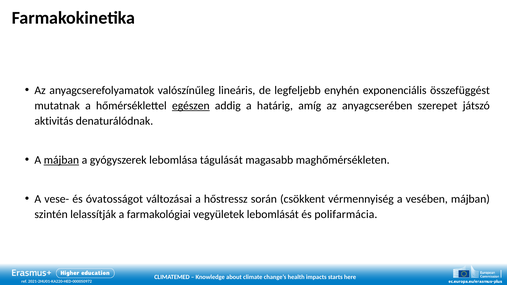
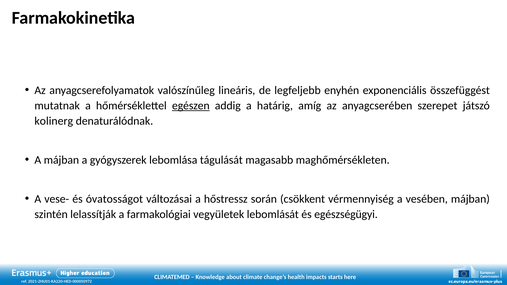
aktivitás: aktivitás -> kolinerg
májban at (61, 160) underline: present -> none
polifarmácia: polifarmácia -> egészségügyi
